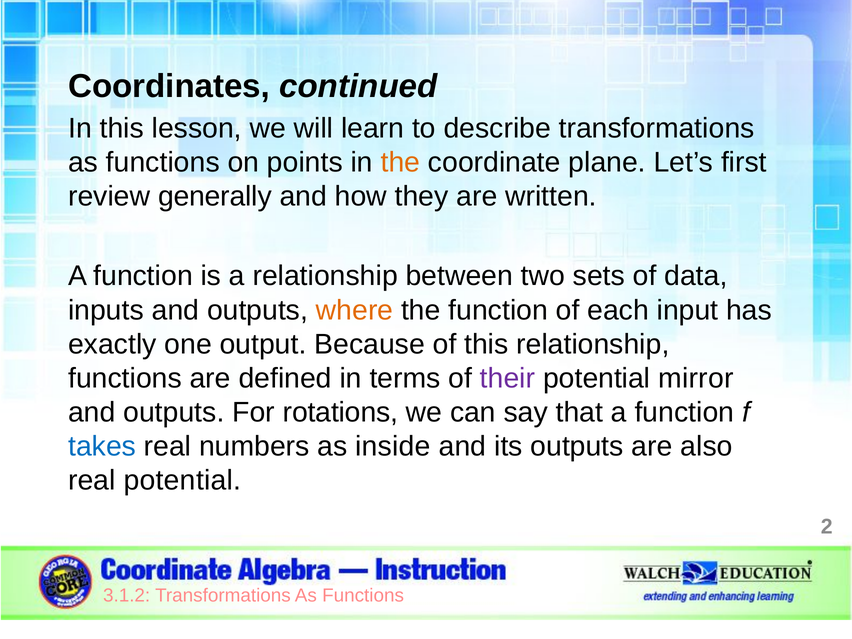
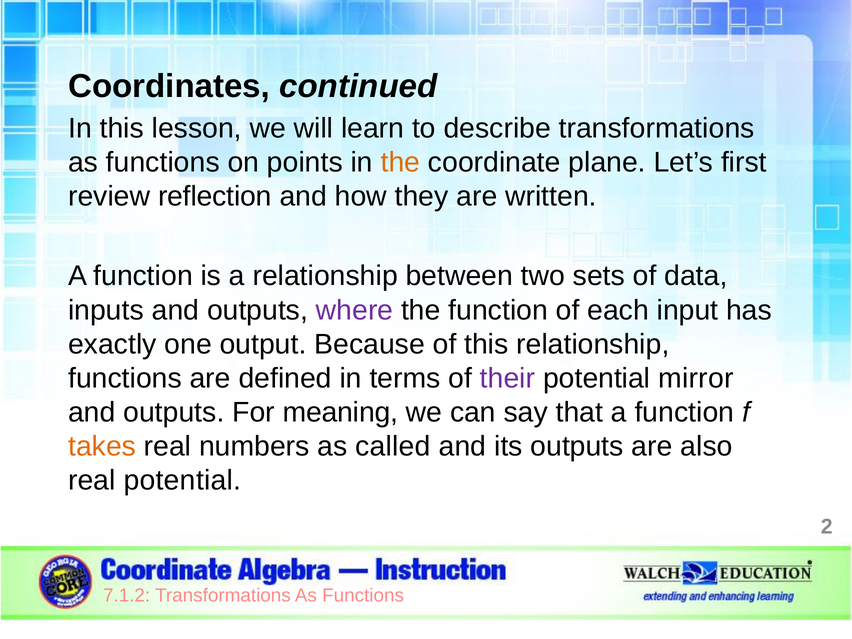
generally: generally -> reflection
where colour: orange -> purple
rotations: rotations -> meaning
takes colour: blue -> orange
inside: inside -> called
3.1.2: 3.1.2 -> 7.1.2
